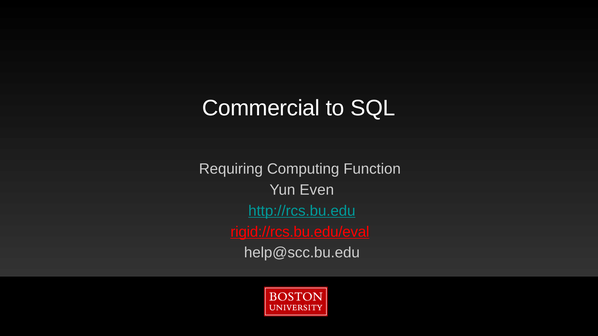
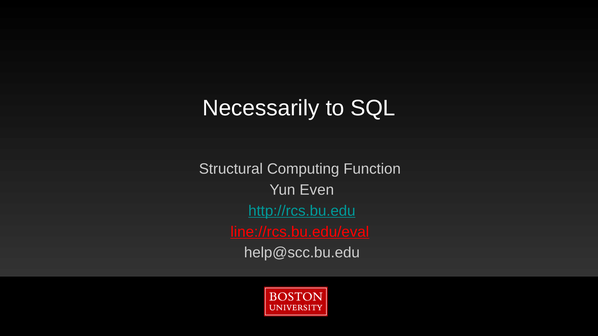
Commercial: Commercial -> Necessarily
Requiring: Requiring -> Structural
rigid://rcs.bu.edu/eval: rigid://rcs.bu.edu/eval -> line://rcs.bu.edu/eval
